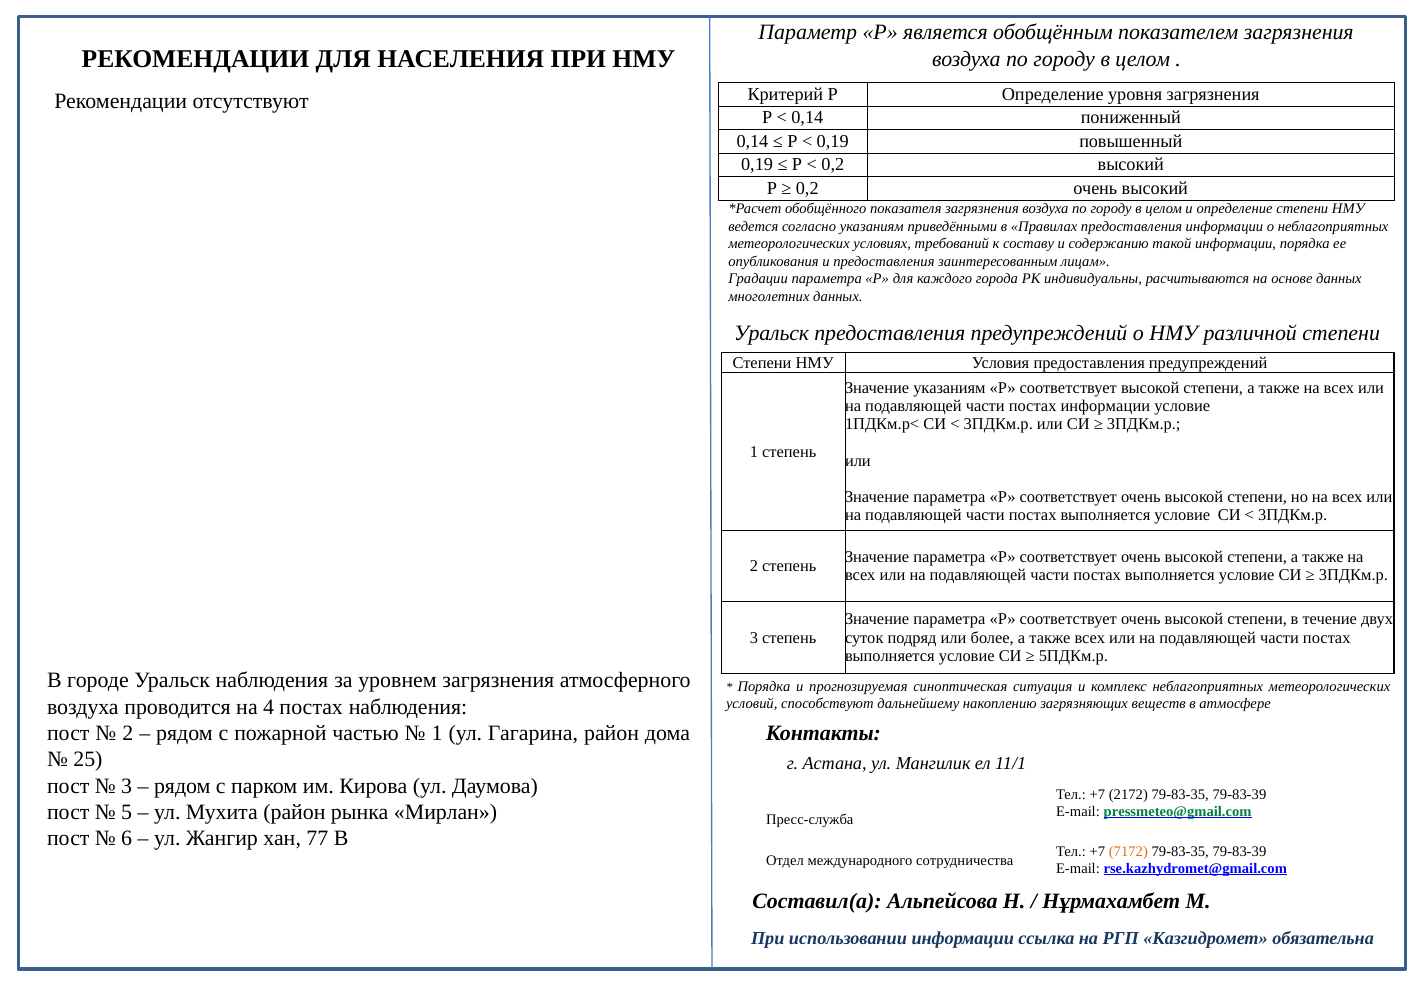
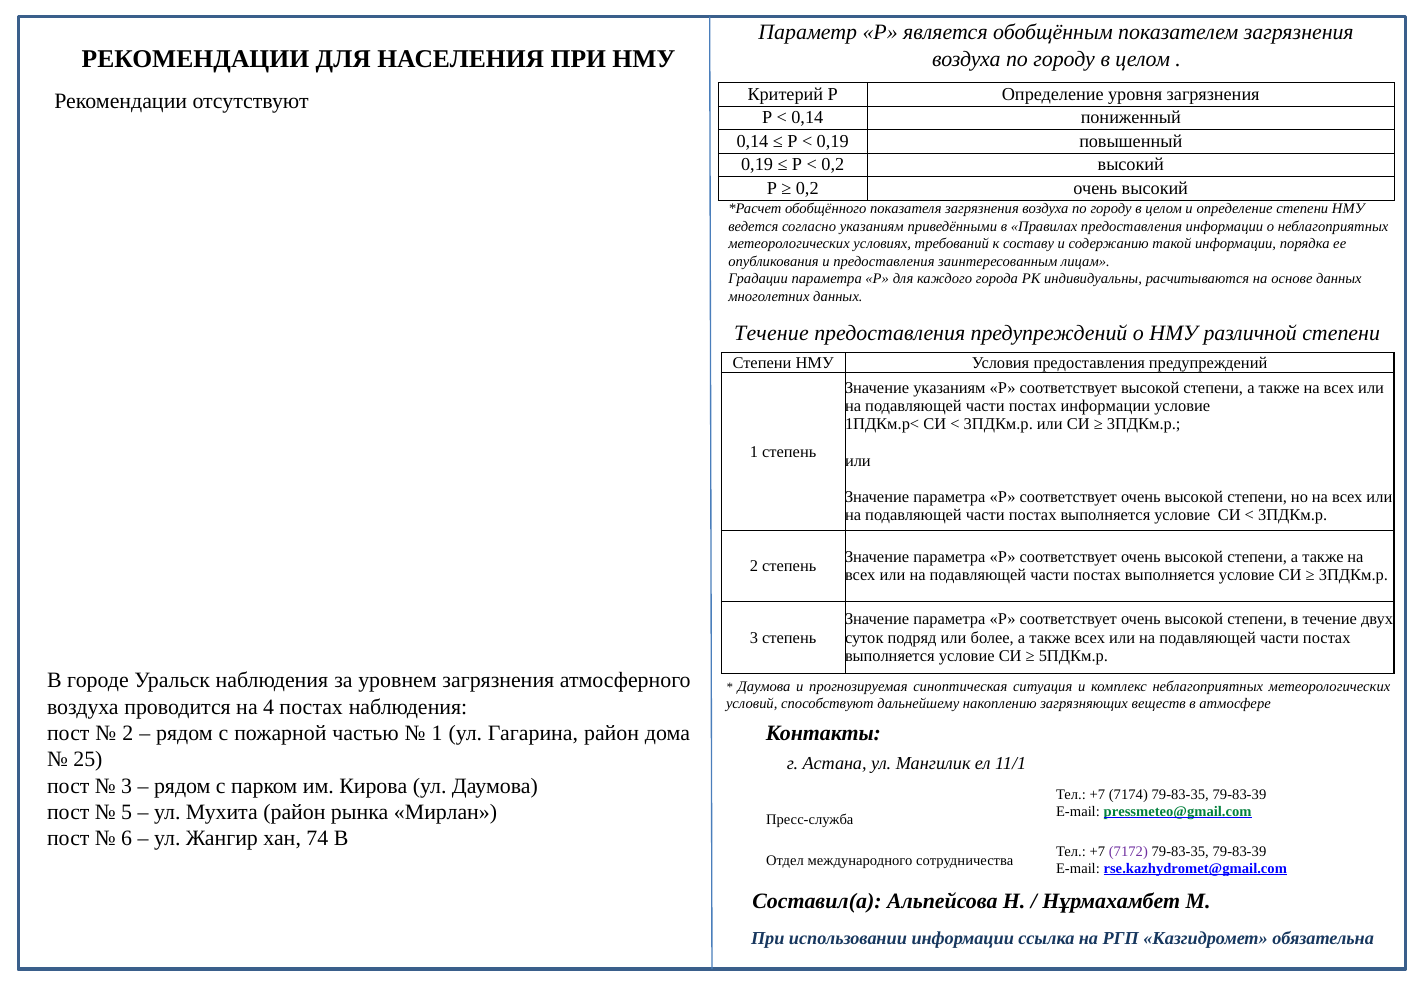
Уральск at (772, 333): Уральск -> Течение
Порядка at (764, 687): Порядка -> Даумова
2172: 2172 -> 7174
77: 77 -> 74
7172 colour: orange -> purple
